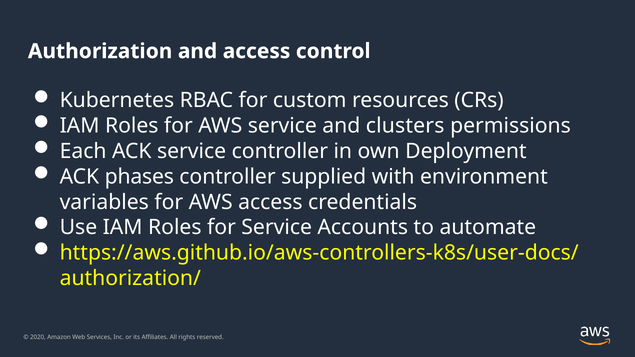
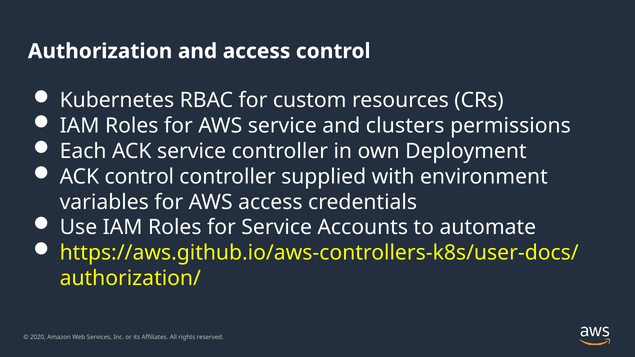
ACK phases: phases -> control
